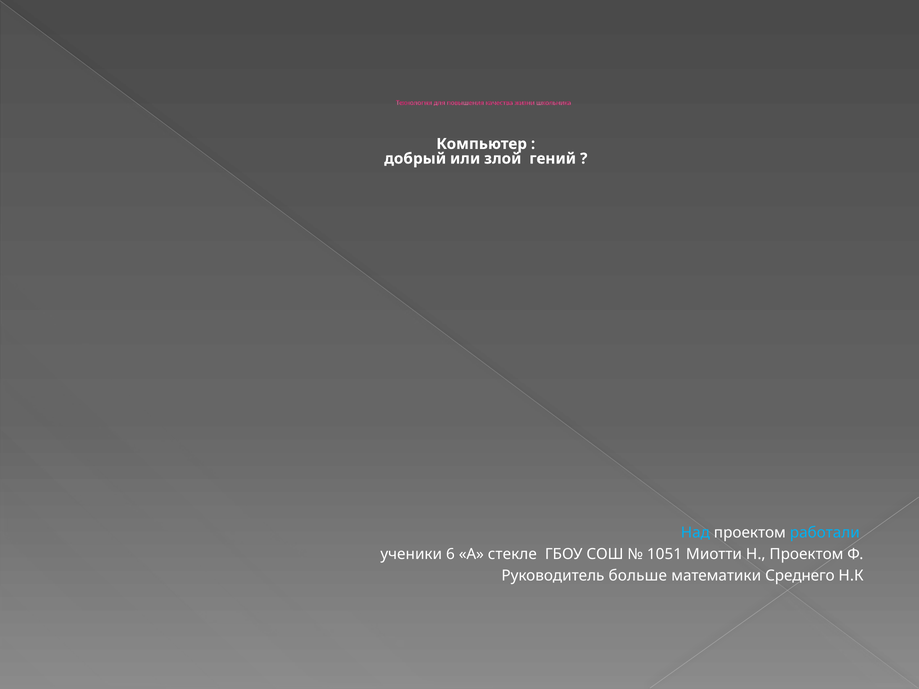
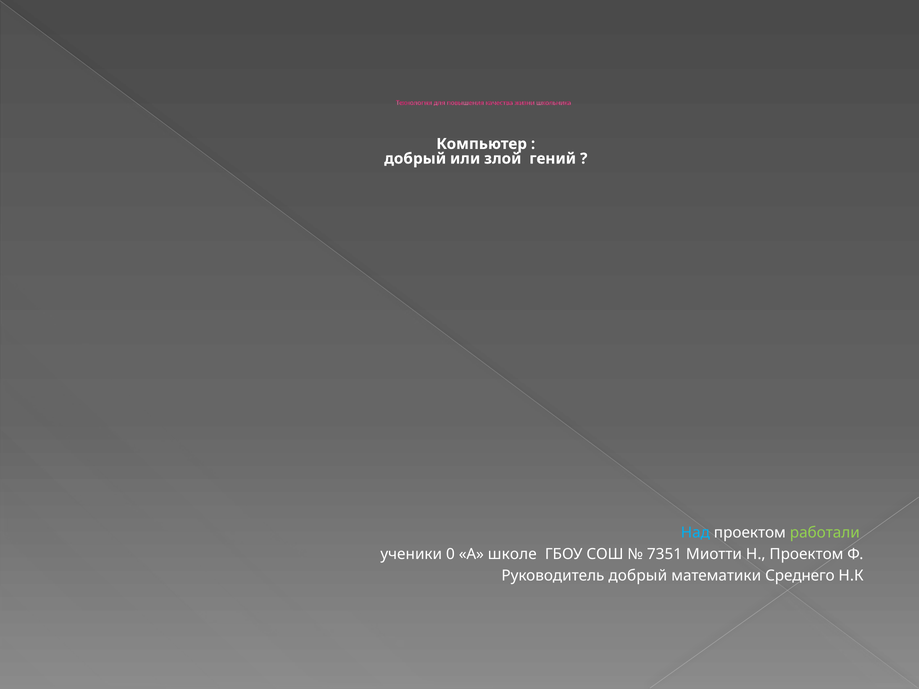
работали colour: light blue -> light green
6: 6 -> 0
стекле: стекле -> школе
1051: 1051 -> 7351
Руководитель больше: больше -> добрый
